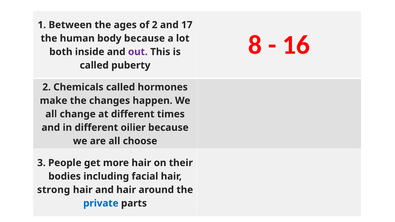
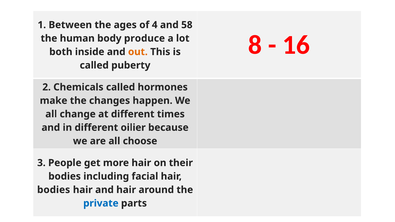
of 2: 2 -> 4
17: 17 -> 58
body because: because -> produce
out colour: purple -> orange
strong at (54, 190): strong -> bodies
